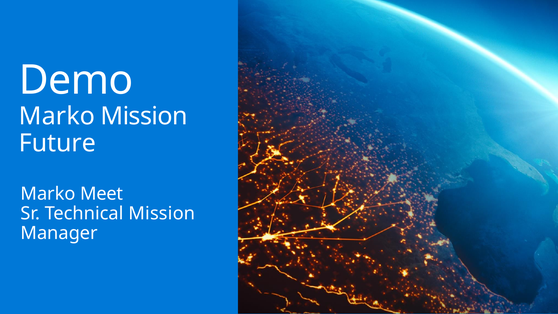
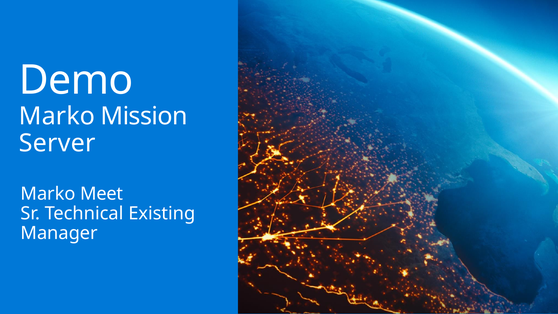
Future: Future -> Server
Technical Mission: Mission -> Existing
